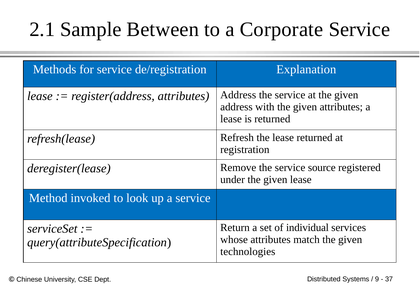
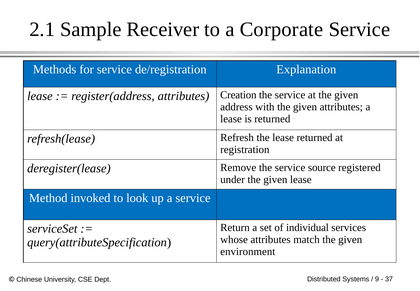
Between: Between -> Receiver
attributes Address: Address -> Creation
technologies: technologies -> environment
